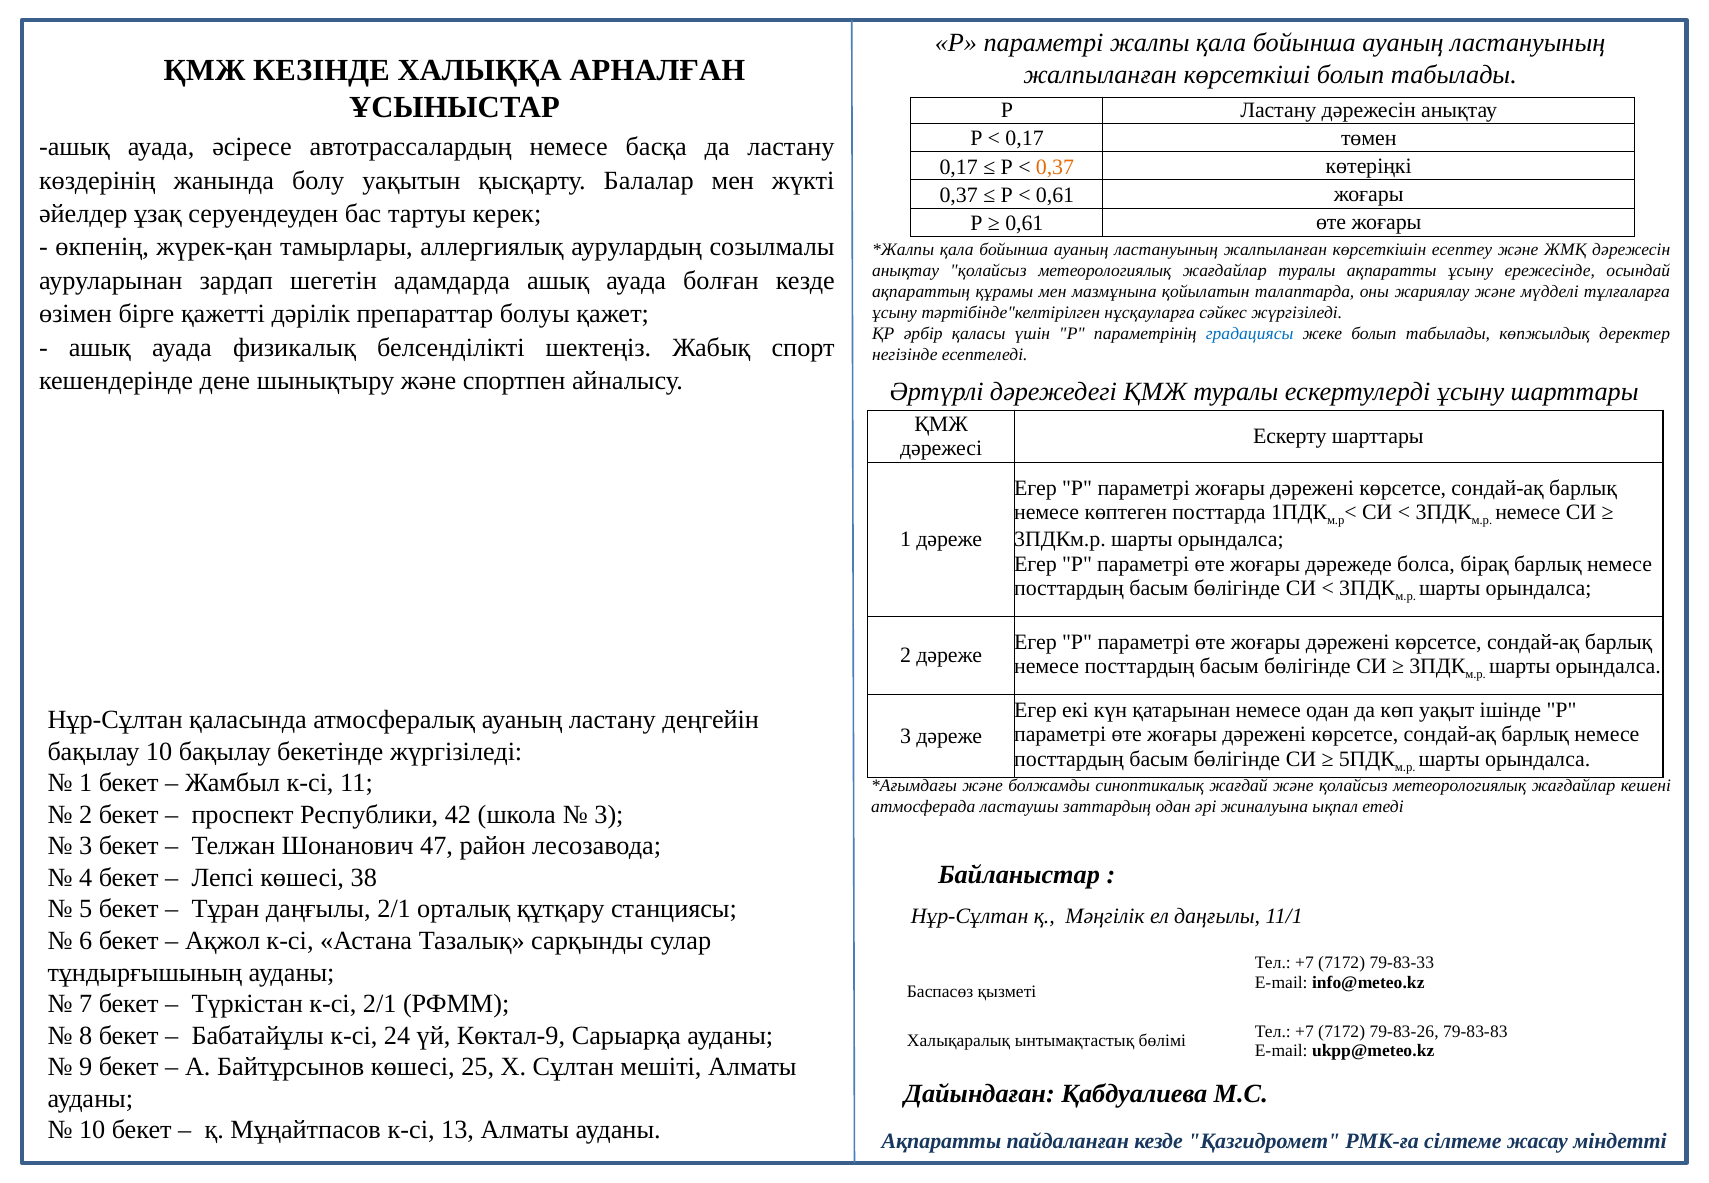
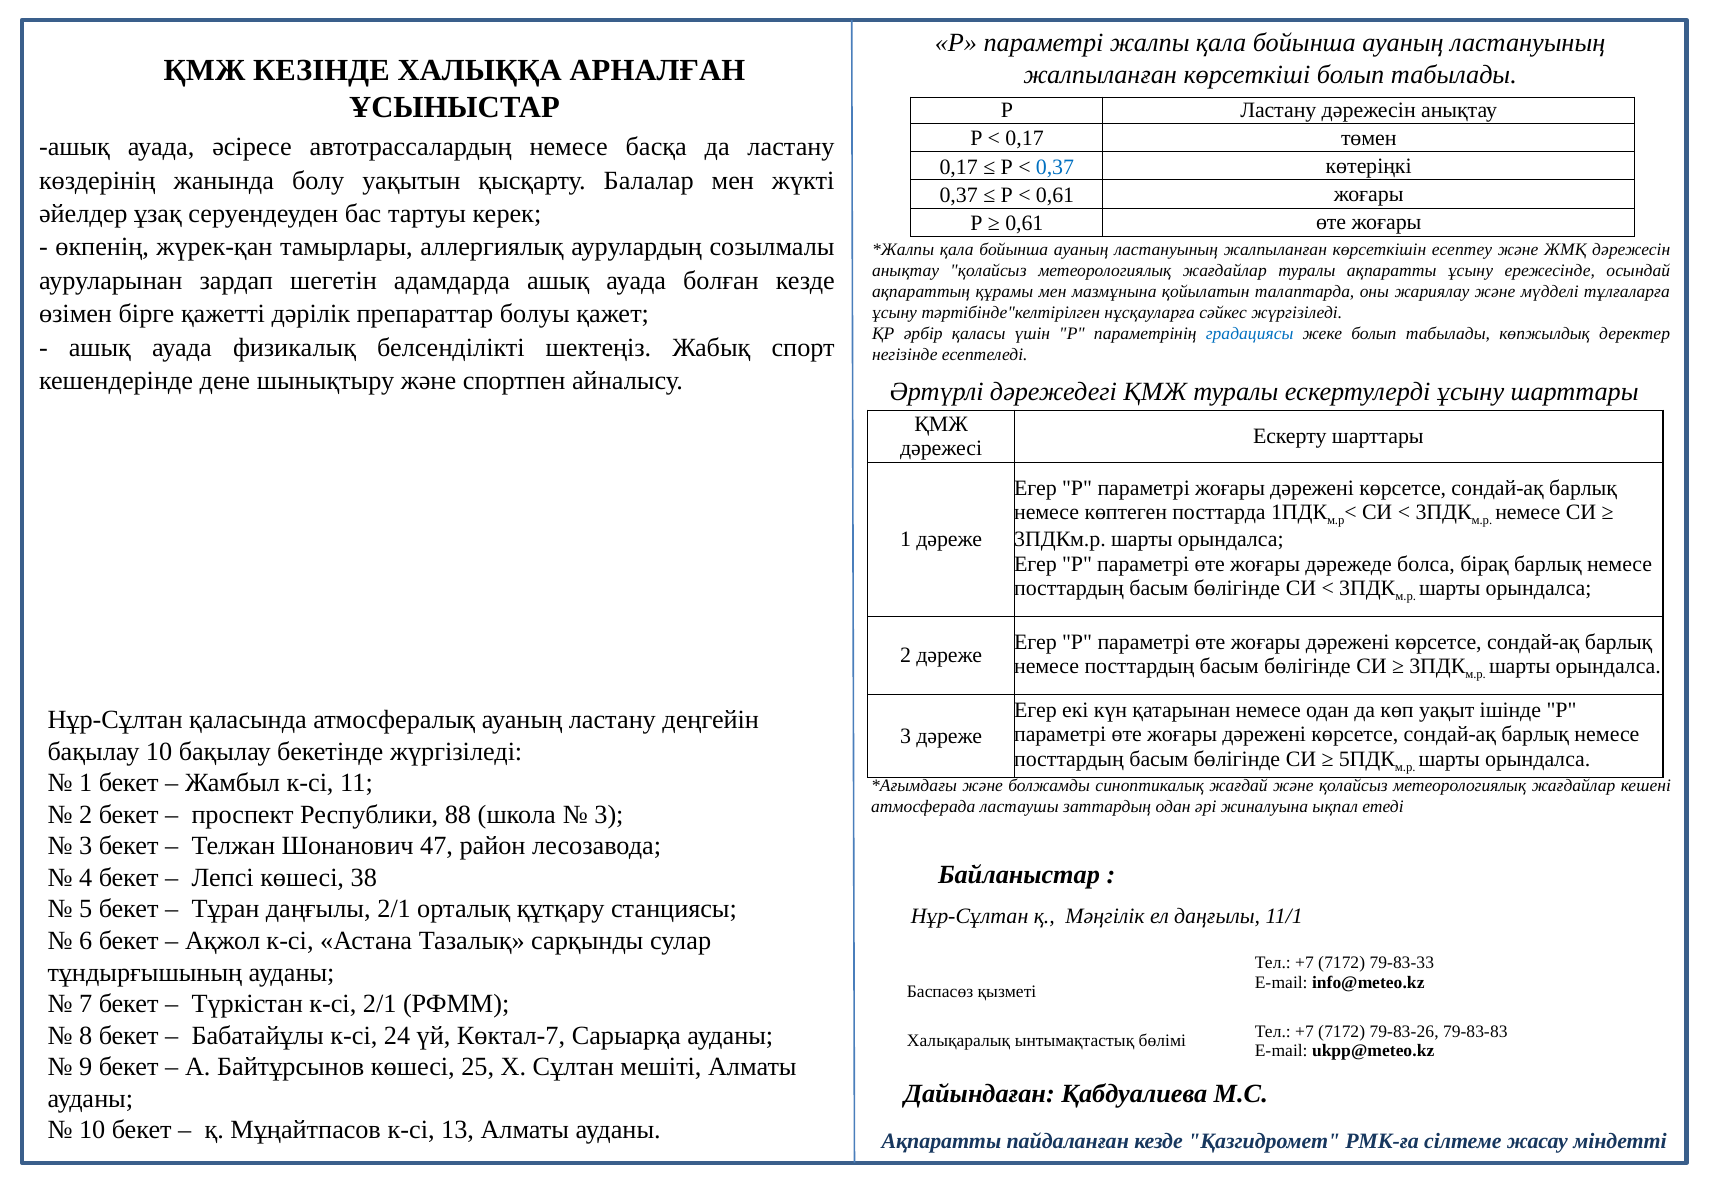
0,37 at (1055, 167) colour: orange -> blue
42: 42 -> 88
Көктал-9: Көктал-9 -> Көктал-7
